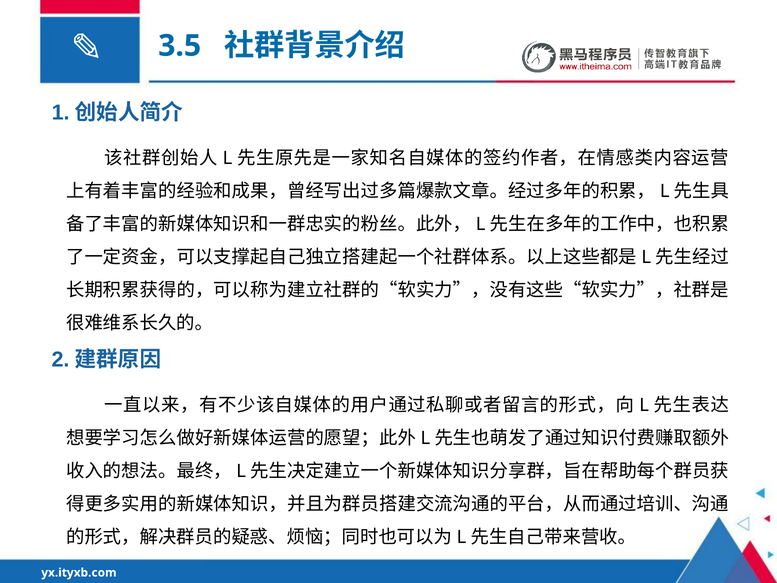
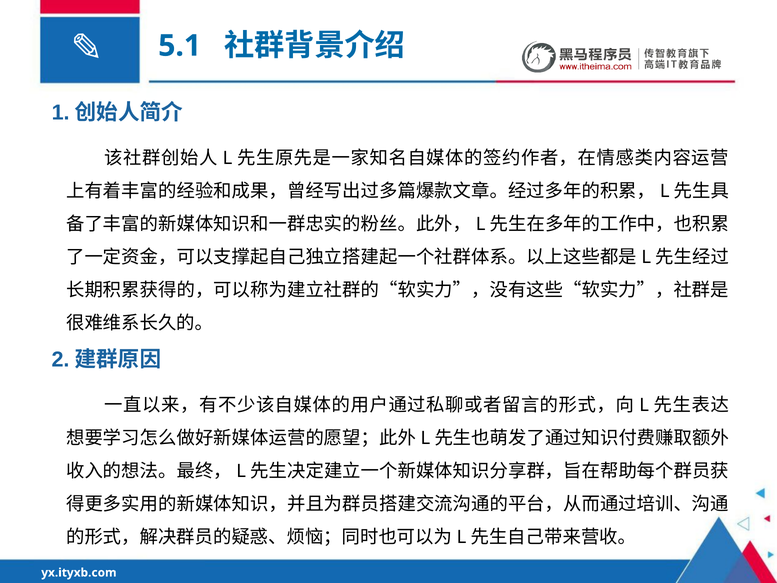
3.5: 3.5 -> 5.1
